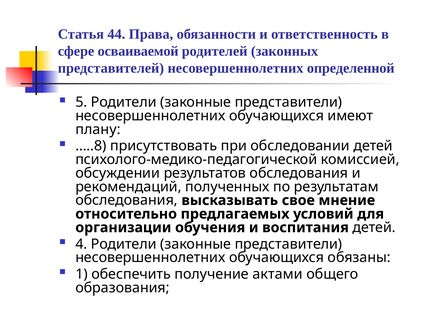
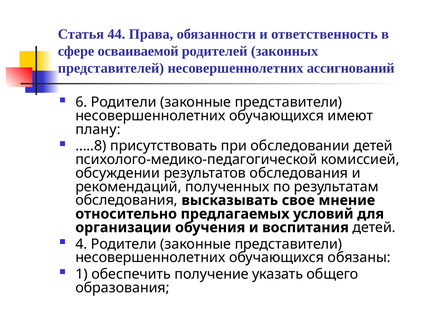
определенной: определенной -> ассигнований
5: 5 -> 6
актами: актами -> указать
